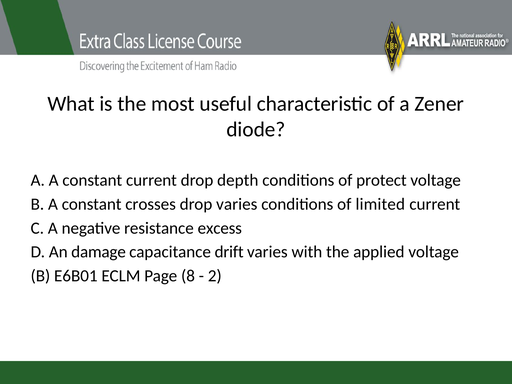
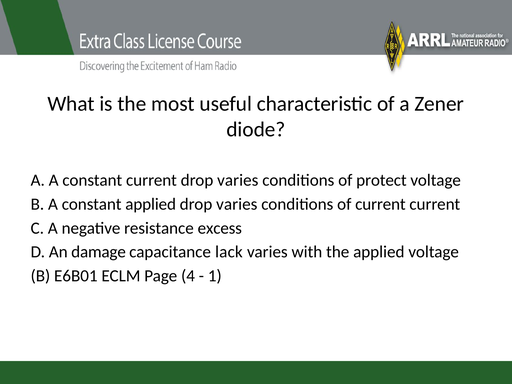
current drop depth: depth -> varies
constant crosses: crosses -> applied
of limited: limited -> current
drift: drift -> lack
8: 8 -> 4
2: 2 -> 1
